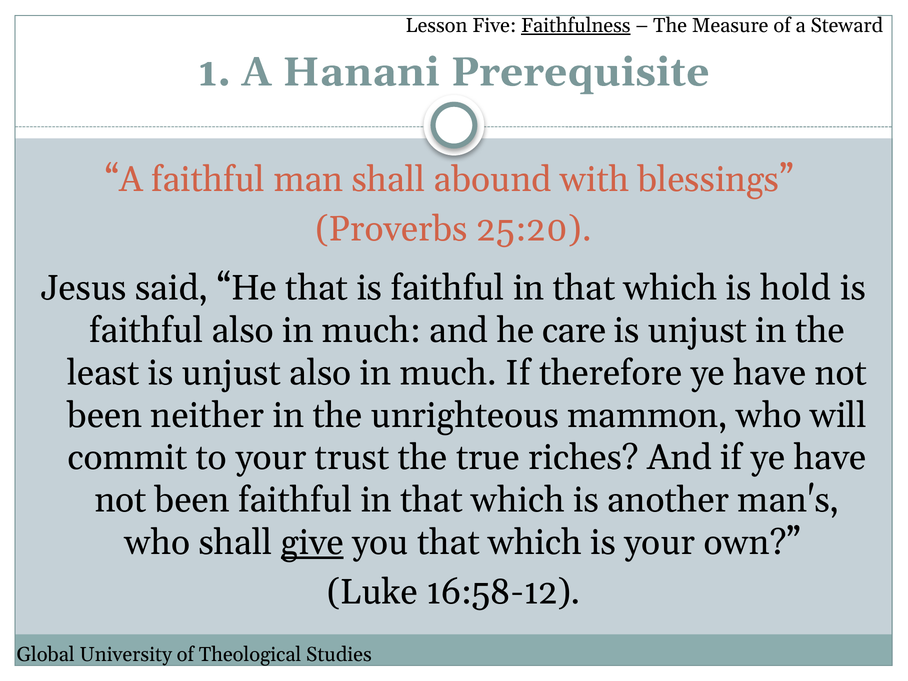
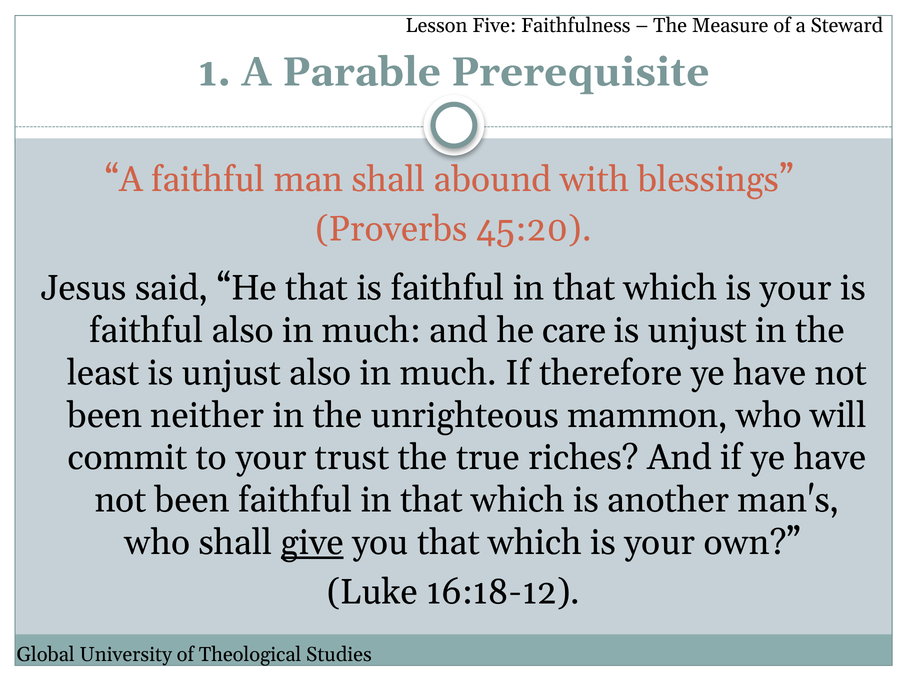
Faithfulness underline: present -> none
Hanani: Hanani -> Parable
25:20: 25:20 -> 45:20
hold at (796, 288): hold -> your
16:58-12: 16:58-12 -> 16:18-12
